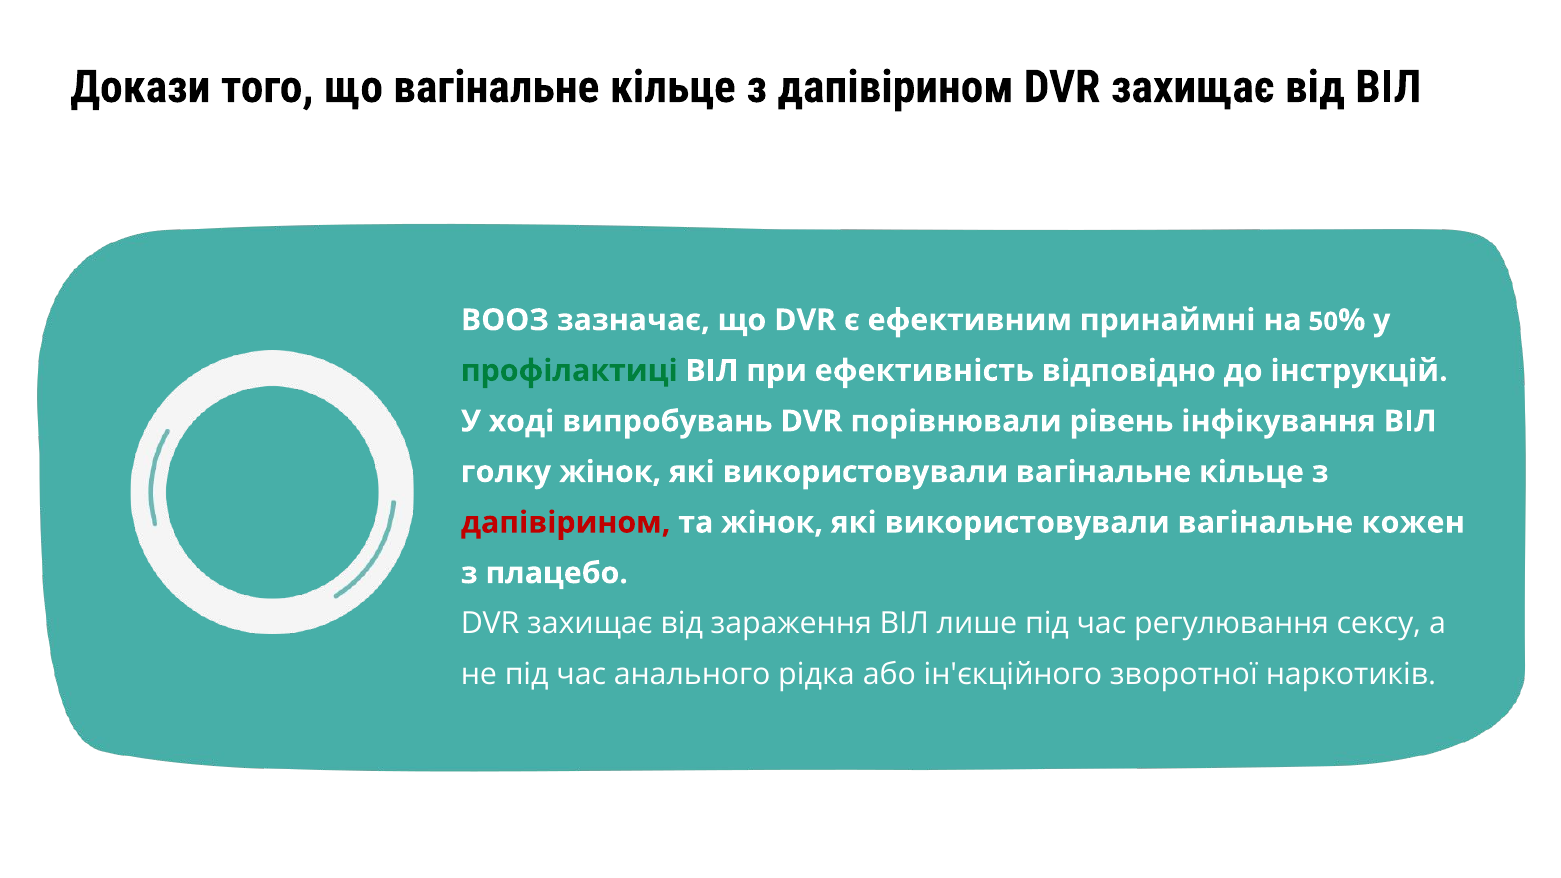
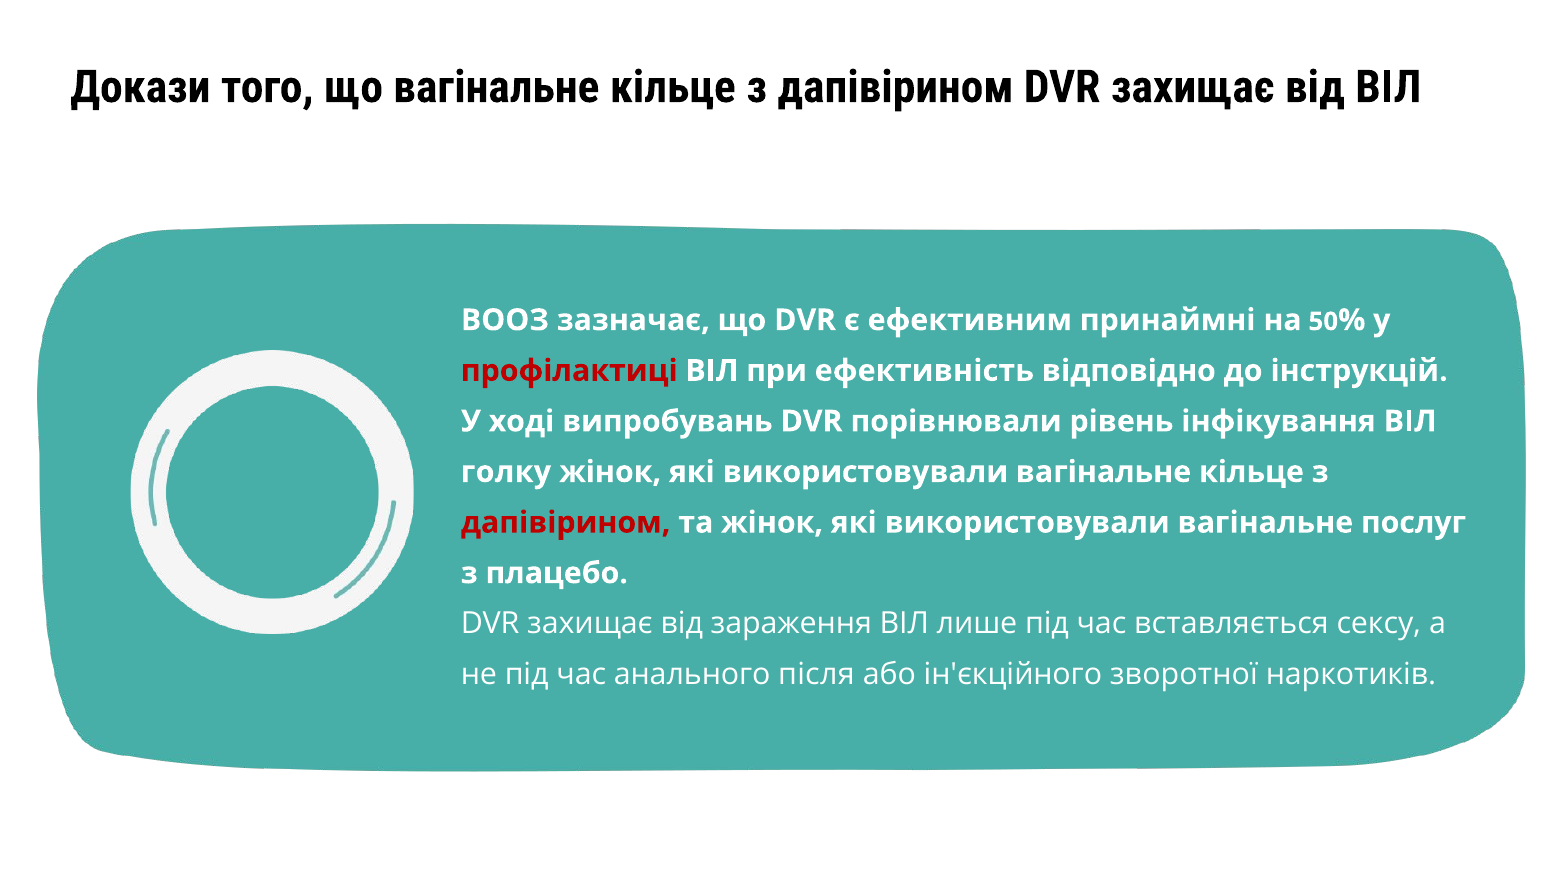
профілактиці colour: green -> red
кожен: кожен -> послуг
регулювання: регулювання -> вставляється
рідка: рідка -> після
